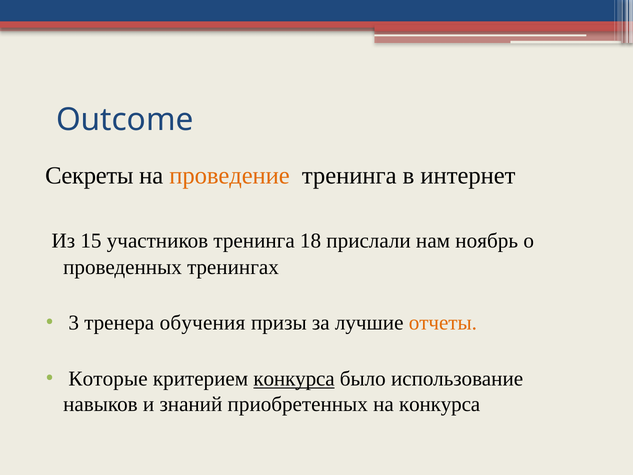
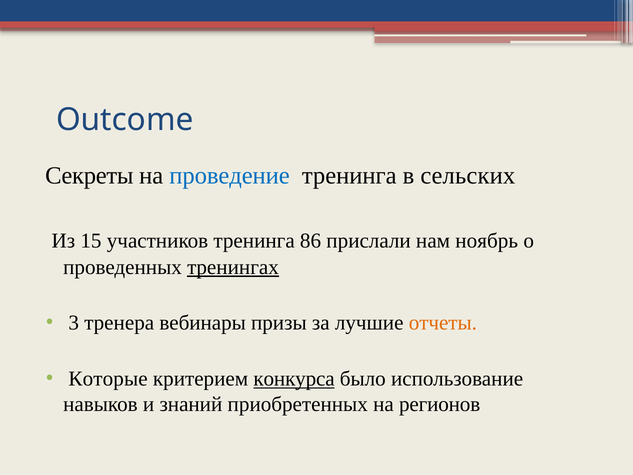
проведение colour: orange -> blue
интернет: интернет -> сельских
18: 18 -> 86
тренингах underline: none -> present
обучения: обучения -> вебинары
на конкурса: конкурса -> регионов
